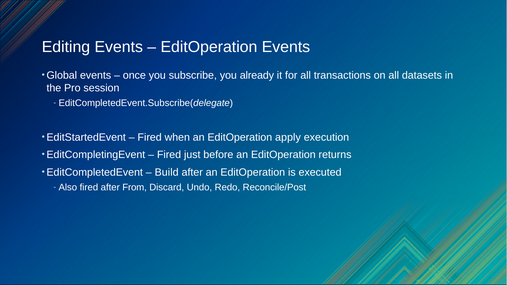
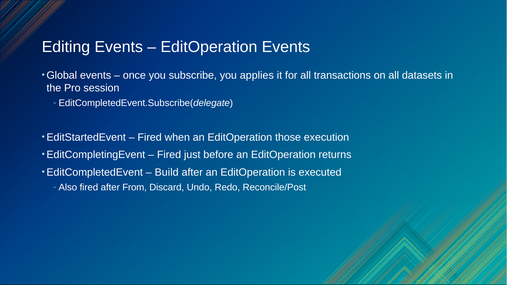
already: already -> applies
apply: apply -> those
